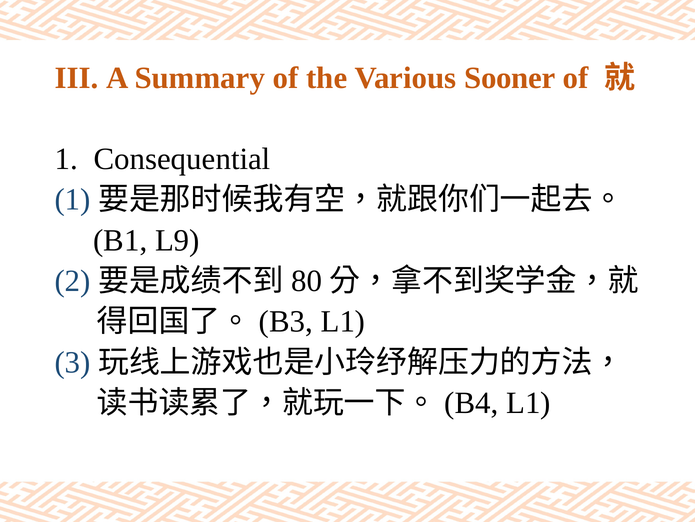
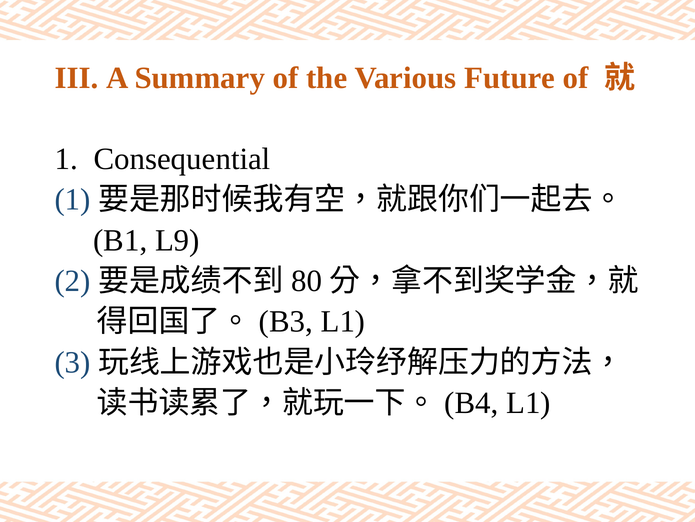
Sooner: Sooner -> Future
